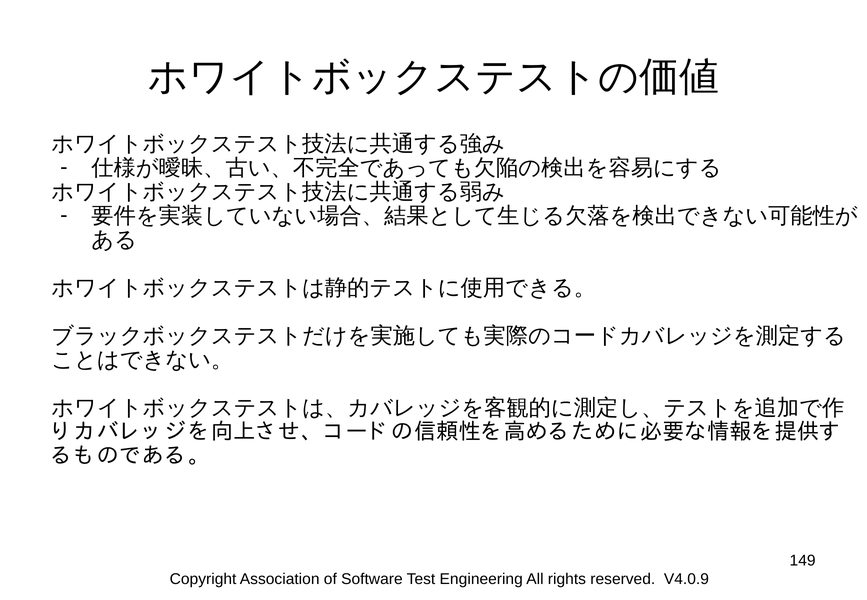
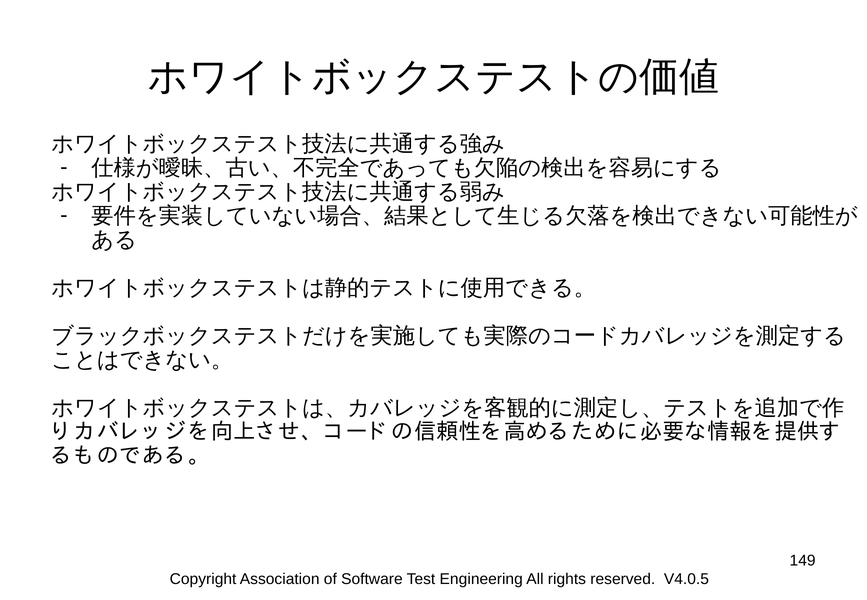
V4.0.9: V4.0.9 -> V4.0.5
